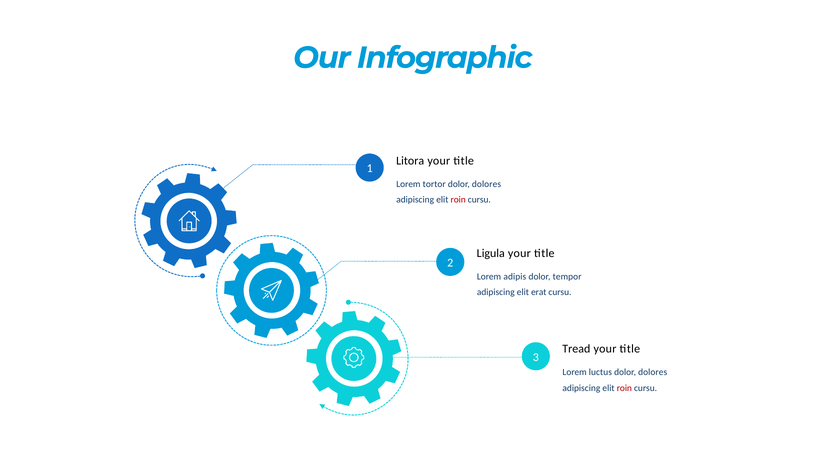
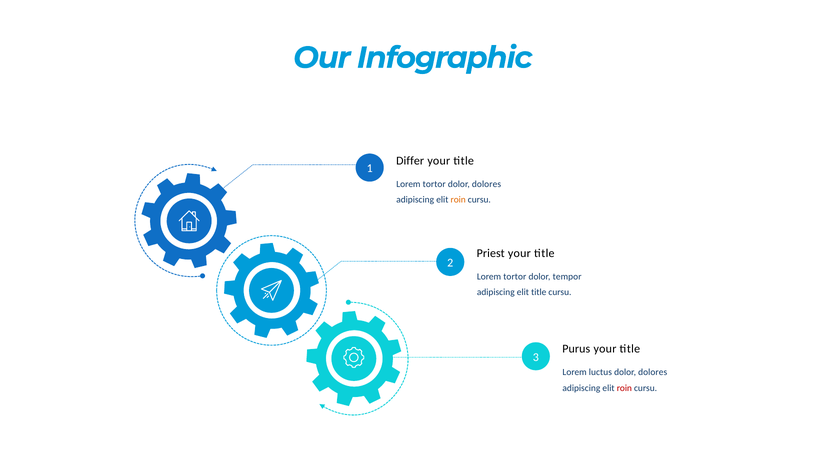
Litora: Litora -> Differ
roin at (458, 200) colour: red -> orange
Ligula: Ligula -> Priest
adipis at (515, 277): adipis -> tortor
elit erat: erat -> title
Tread: Tread -> Purus
